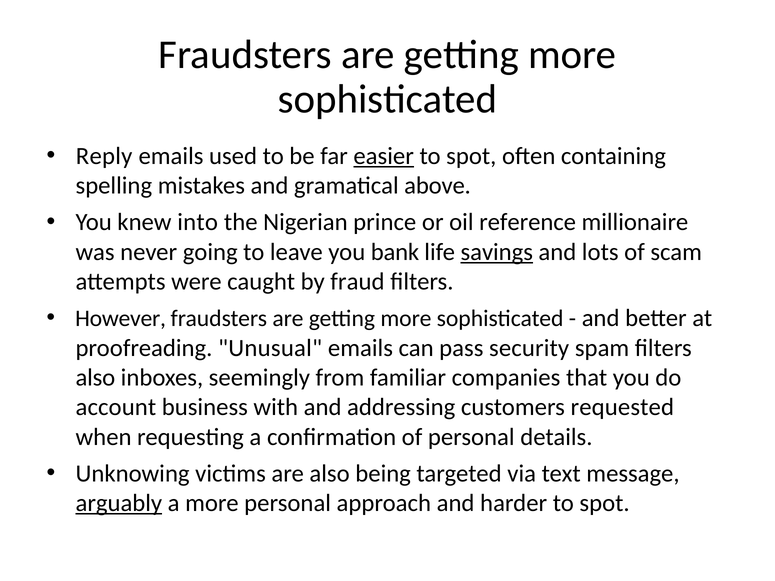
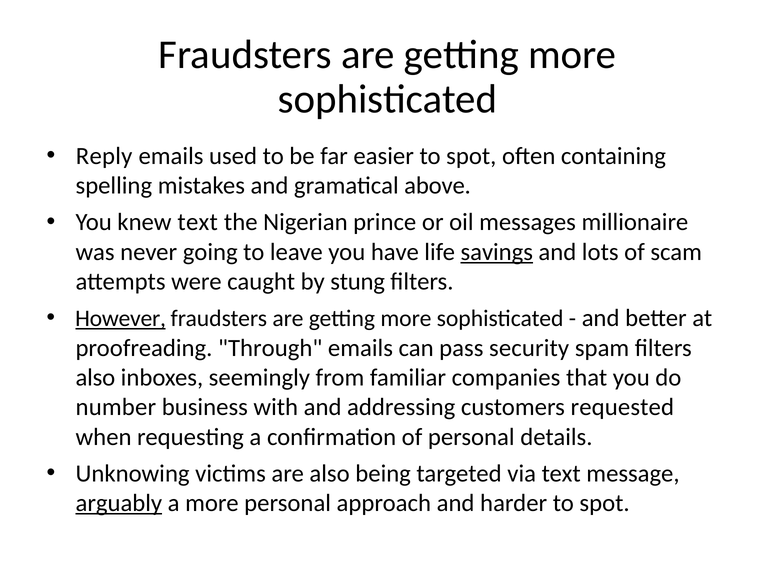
easier underline: present -> none
knew into: into -> text
reference: reference -> messages
bank: bank -> have
fraud: fraud -> stung
However underline: none -> present
Unusual: Unusual -> Through
account: account -> number
